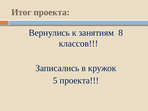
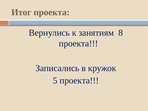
классов at (78, 44): классов -> проекта
